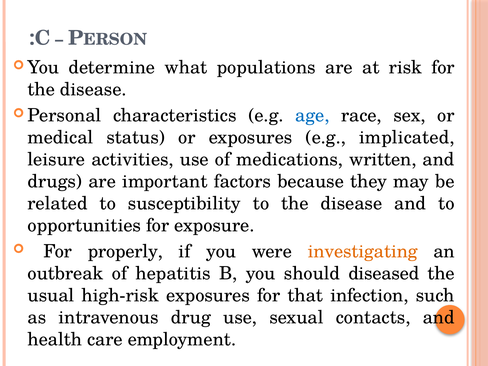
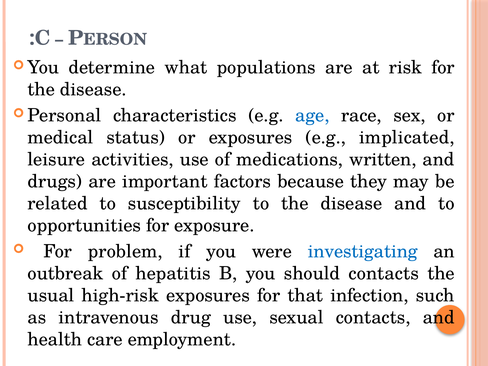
properly: properly -> problem
investigating colour: orange -> blue
should diseased: diseased -> contacts
